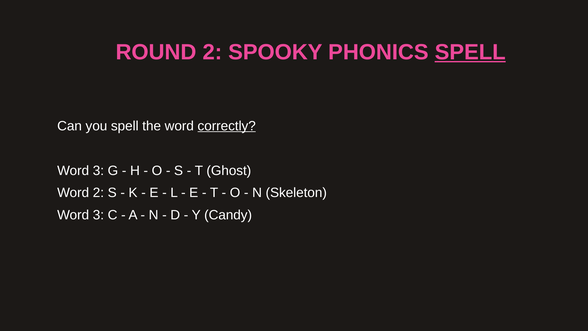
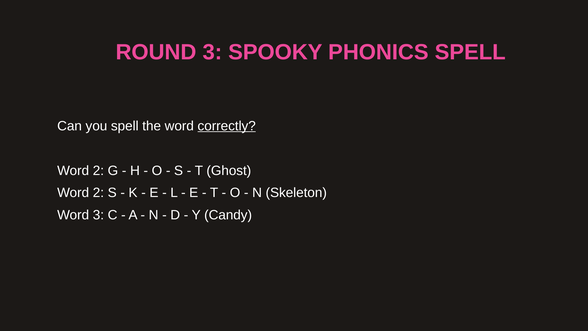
ROUND 2: 2 -> 3
SPELL at (470, 52) underline: present -> none
3 at (98, 170): 3 -> 2
